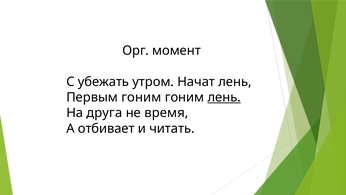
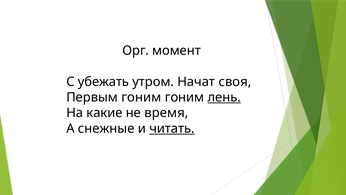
Начат лень: лень -> своя
друга: друга -> какие
отбивает: отбивает -> снежные
читать underline: none -> present
